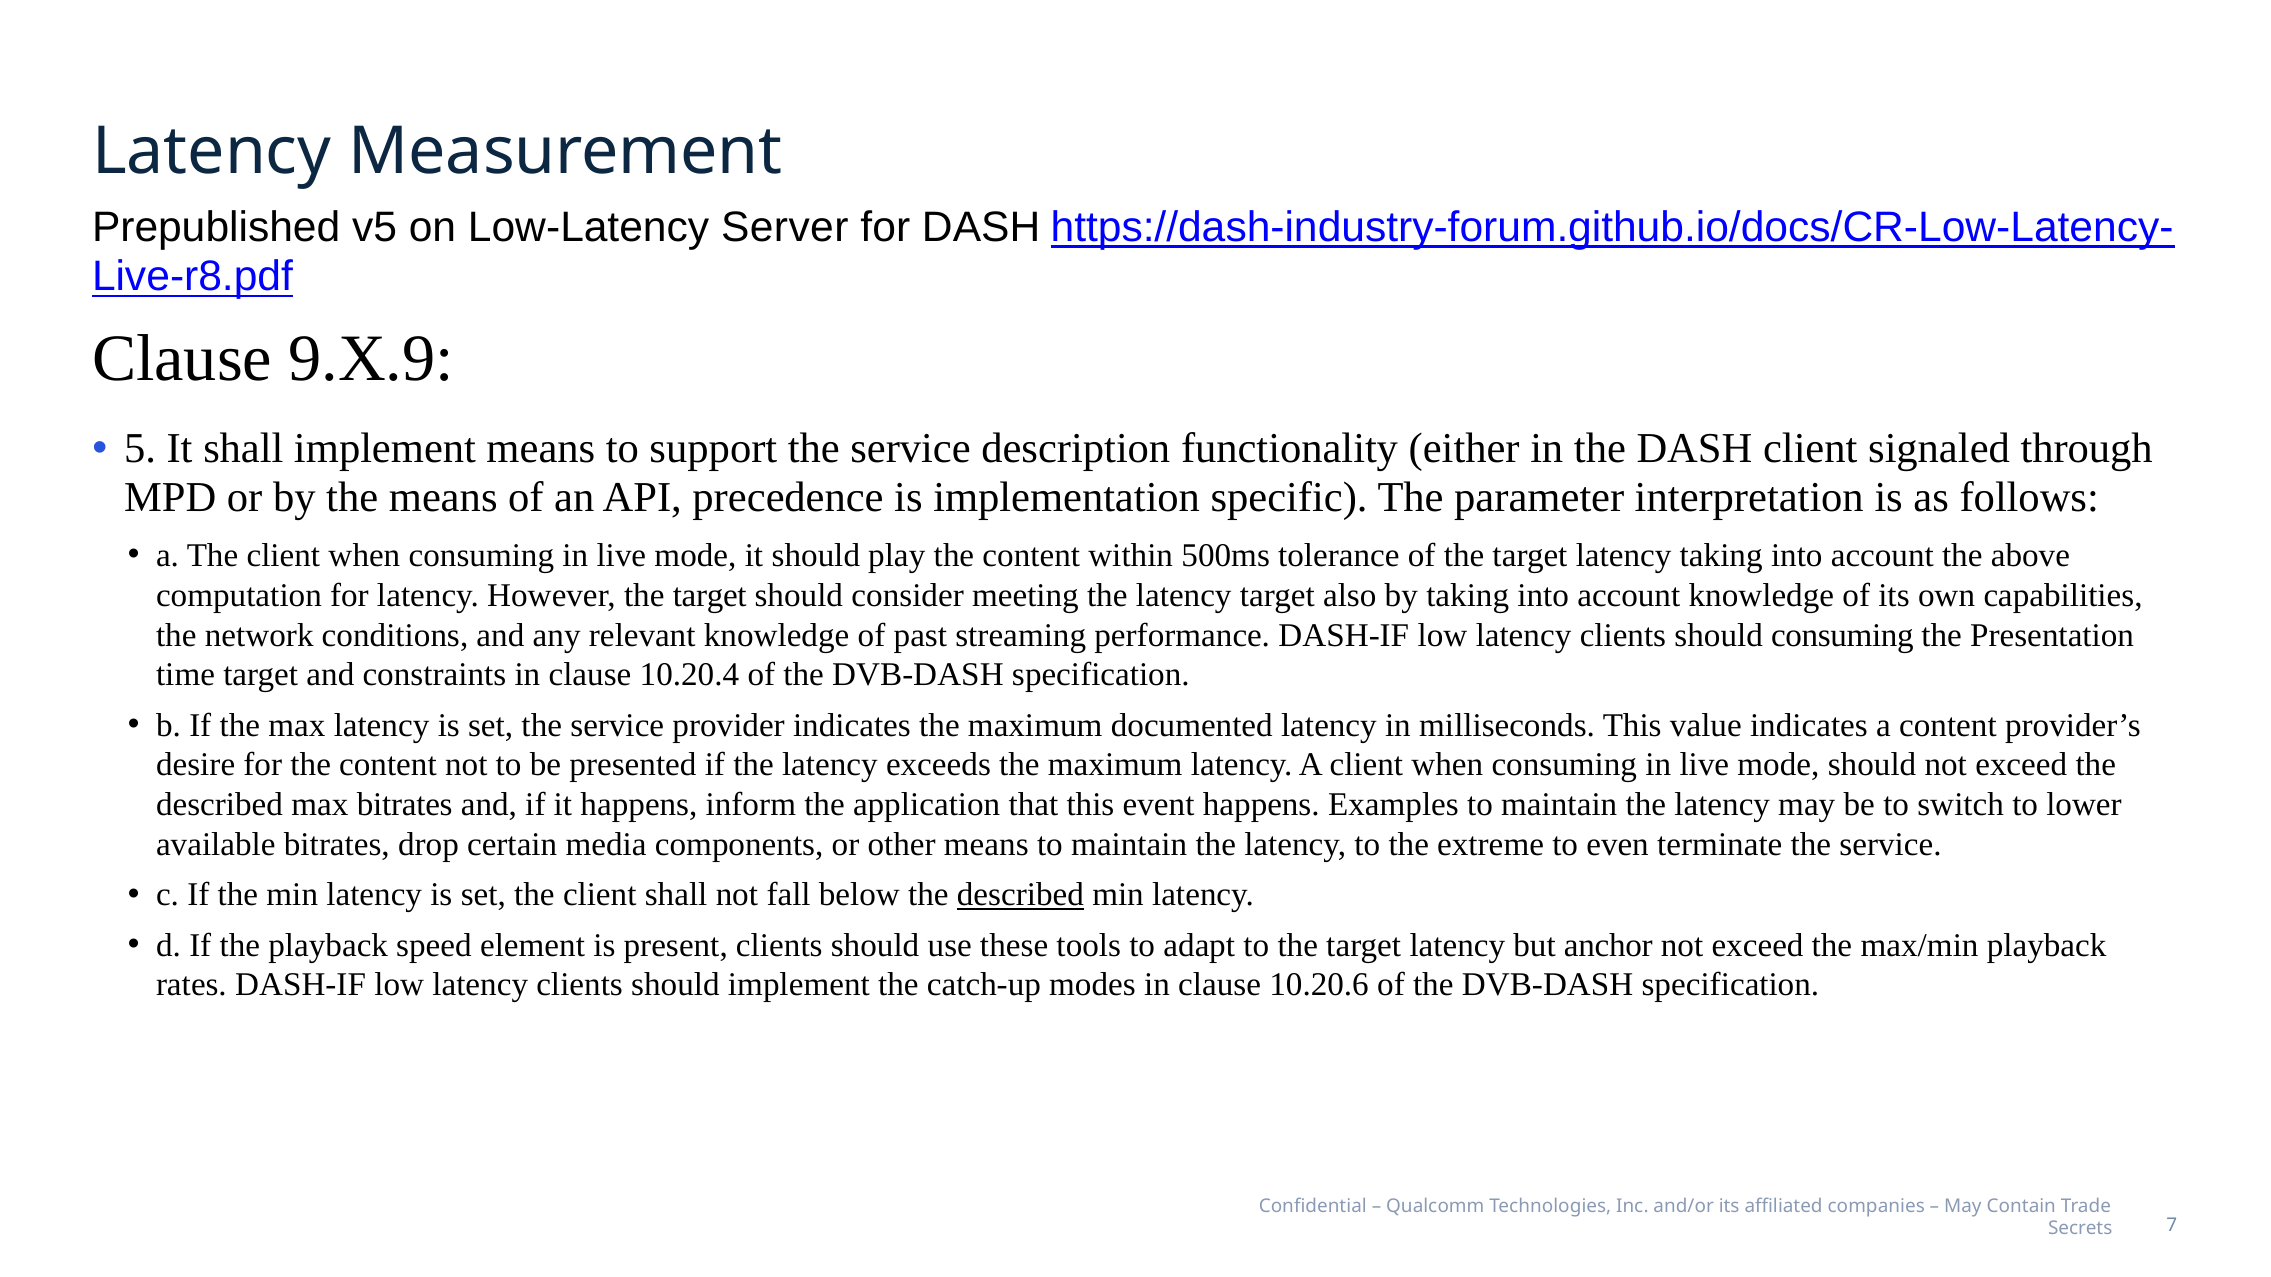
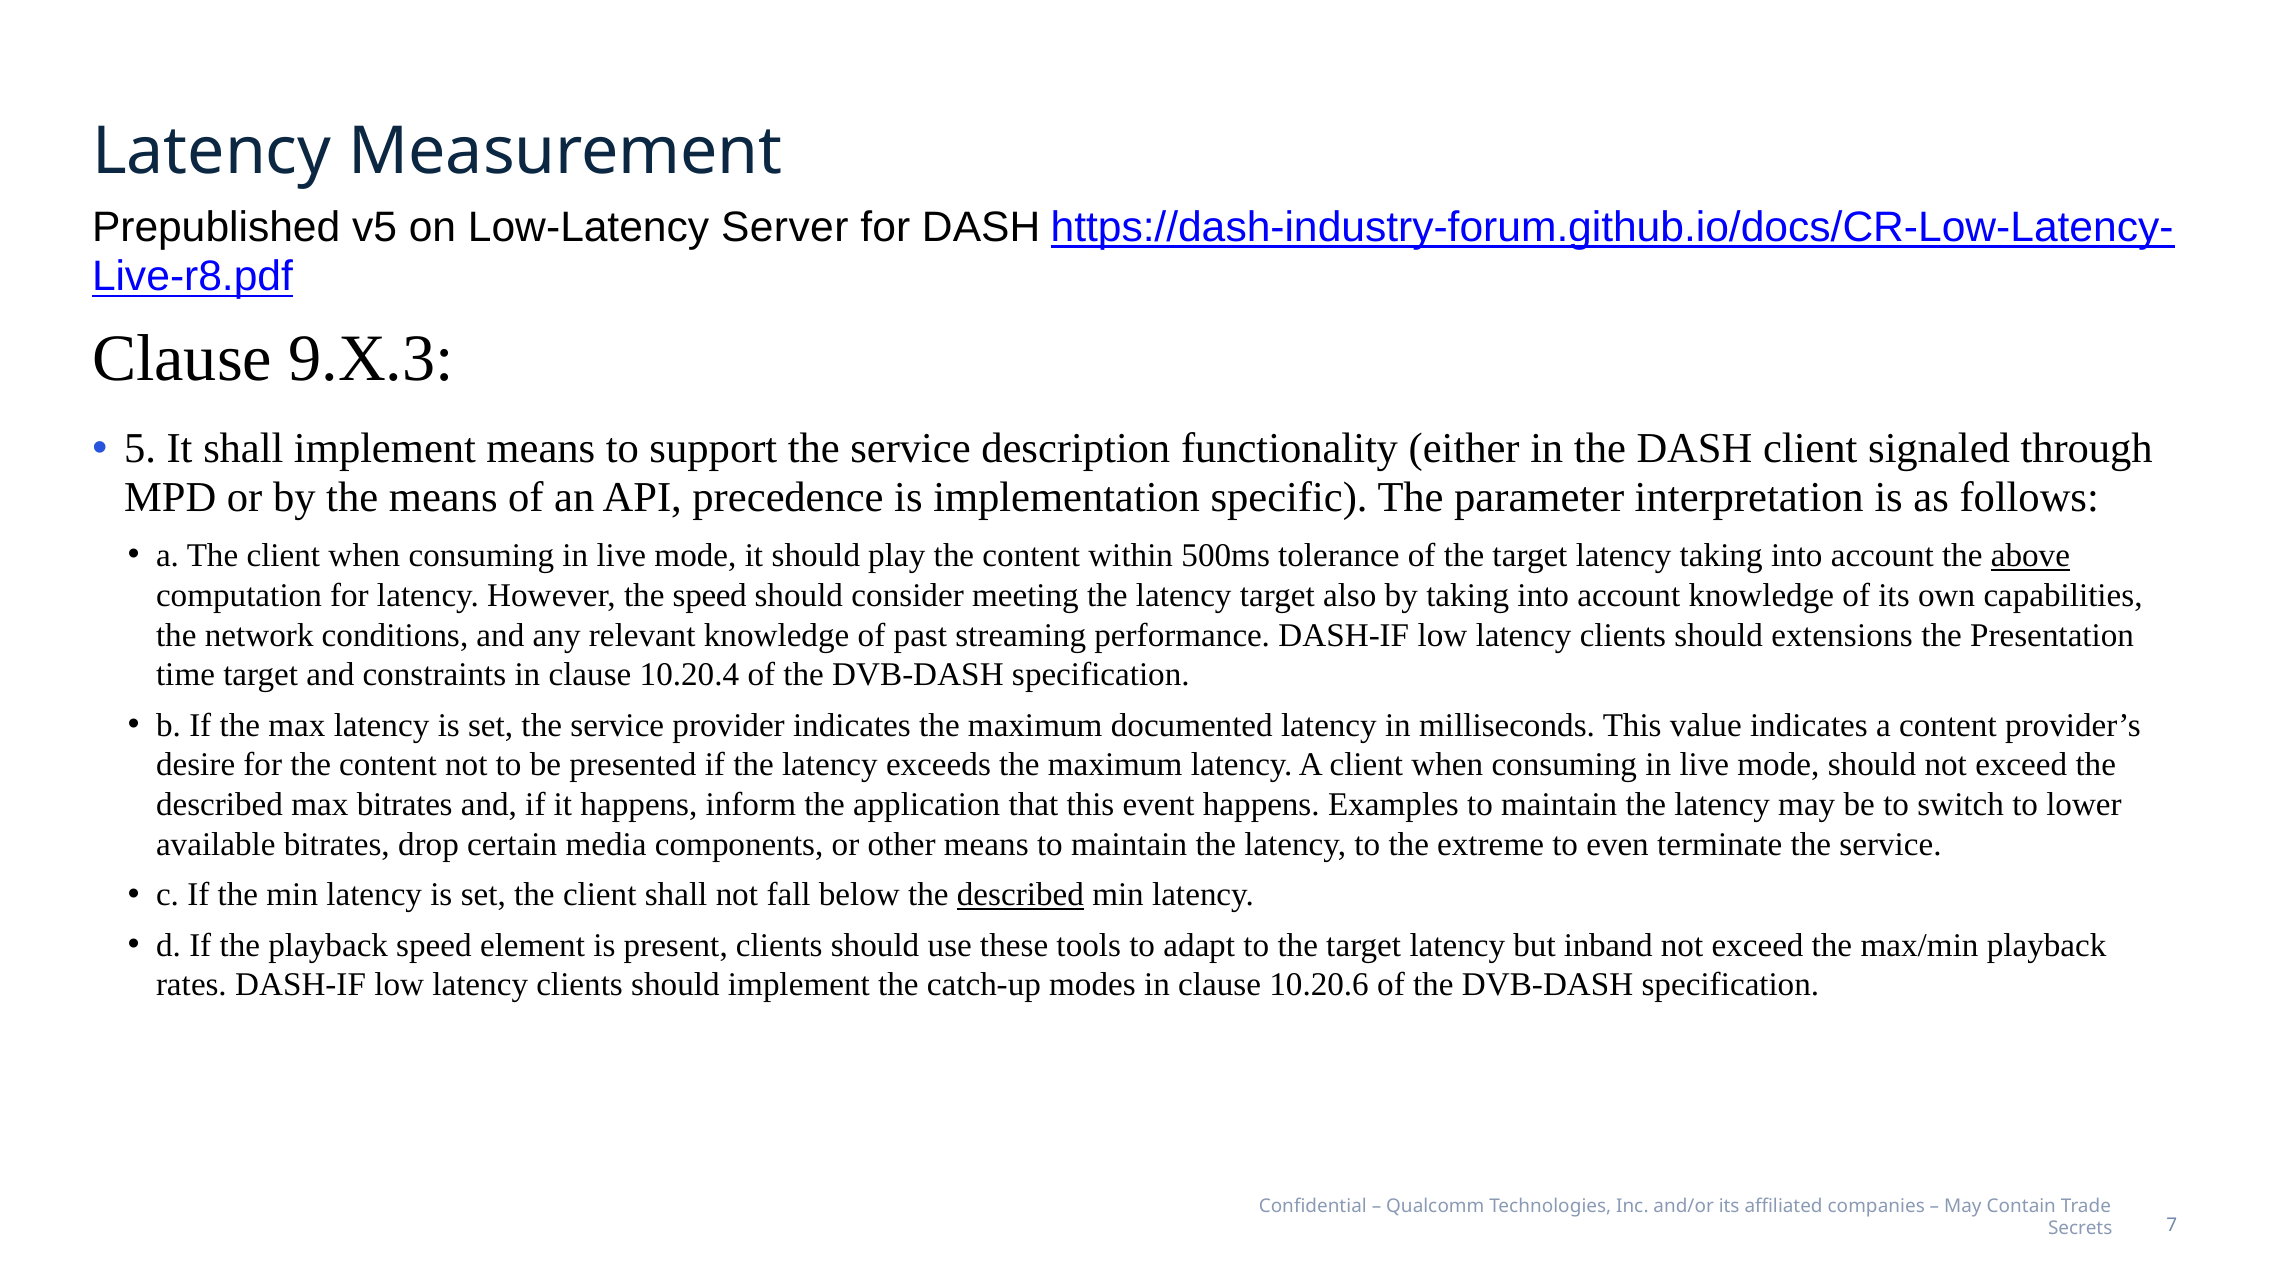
9.X.9: 9.X.9 -> 9.X.3
above underline: none -> present
However the target: target -> speed
should consuming: consuming -> extensions
anchor: anchor -> inband
